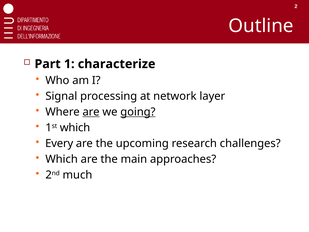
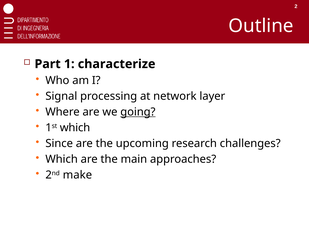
are at (91, 112) underline: present -> none
Every: Every -> Since
much: much -> make
